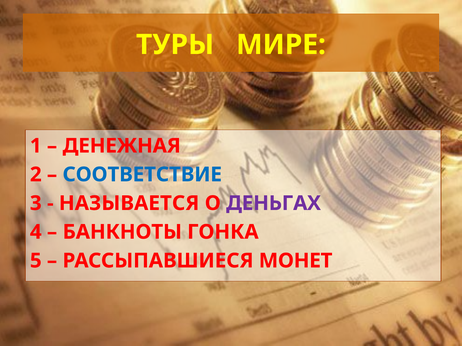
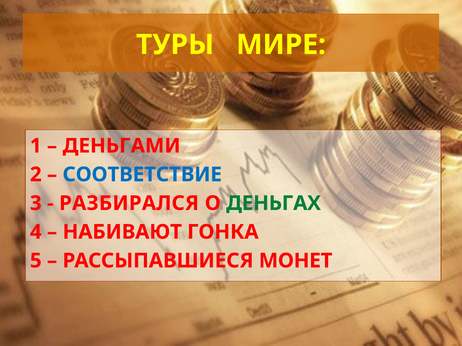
ДЕНЕЖНАЯ: ДЕНЕЖНАЯ -> ДЕНЬГАМИ
НАЗЫВАЕТСЯ: НАЗЫВАЕТСЯ -> РАЗБИРАЛСЯ
ДЕНЬГАХ colour: purple -> green
БАНКНОТЫ: БАНКНОТЫ -> НАБИВАЮТ
